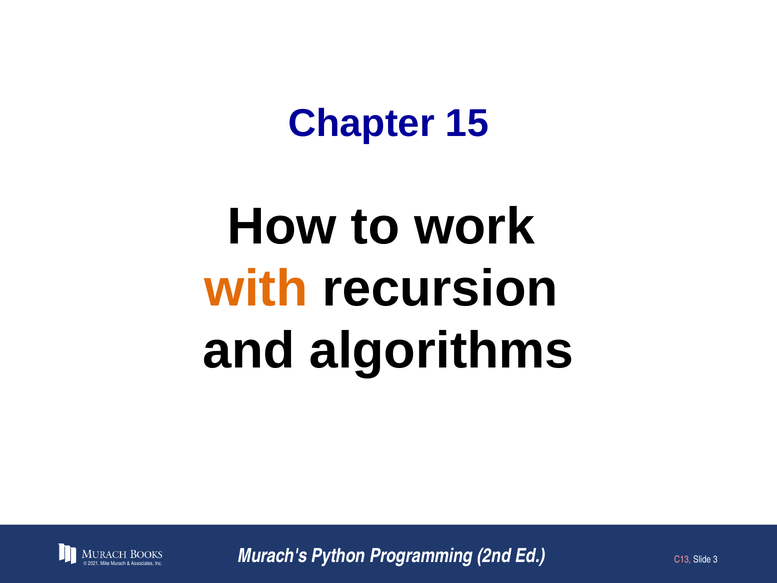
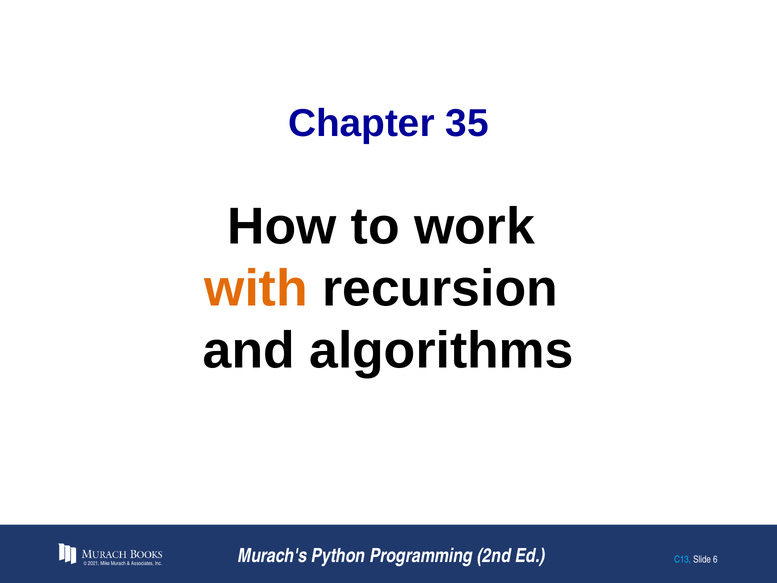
15: 15 -> 35
C13 colour: pink -> light blue
3: 3 -> 6
